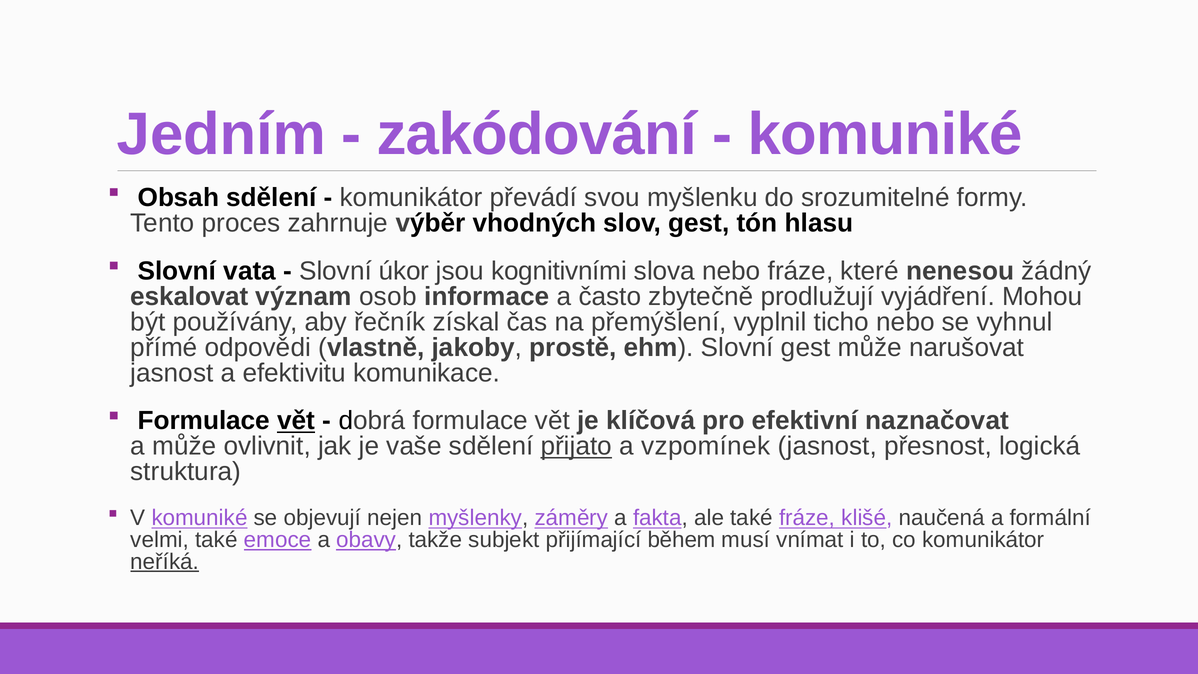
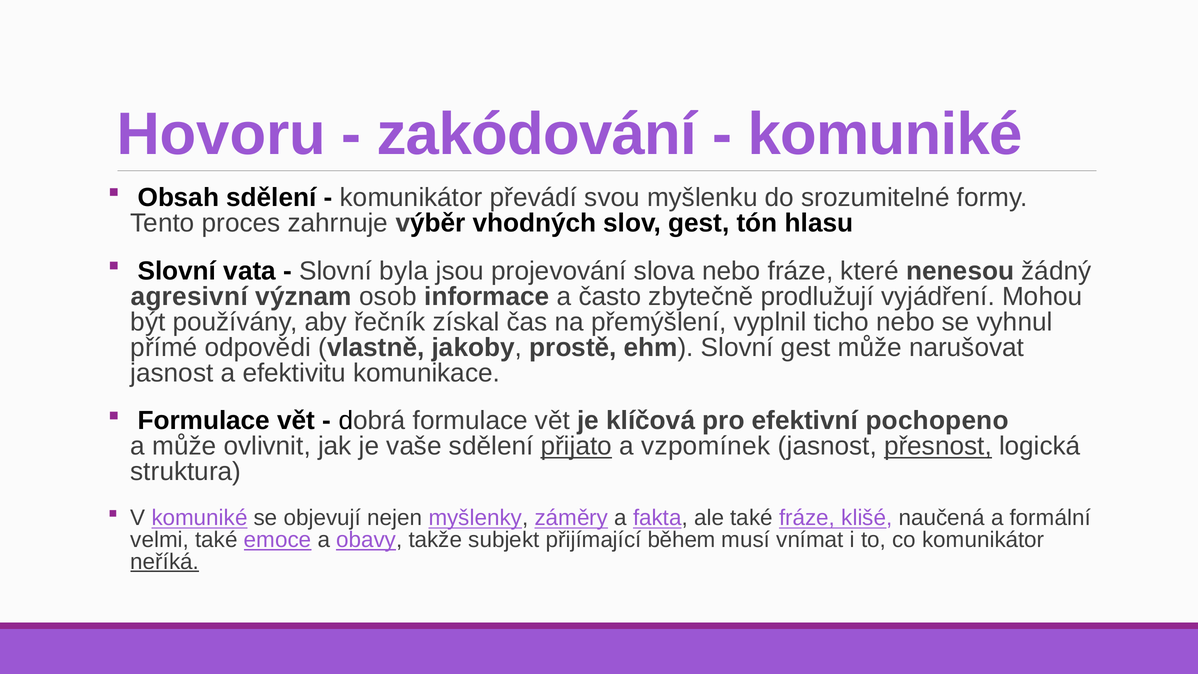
Jedním: Jedním -> Hovoru
úkor: úkor -> byla
kognitivními: kognitivními -> projevování
eskalovat: eskalovat -> agresivní
vět at (296, 421) underline: present -> none
naznačovat: naznačovat -> pochopeno
přesnost underline: none -> present
